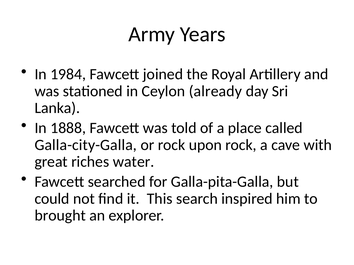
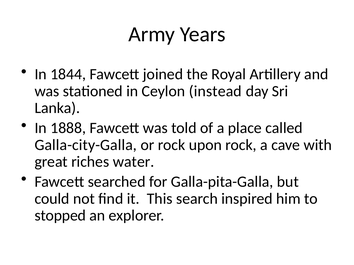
1984: 1984 -> 1844
already: already -> instead
brought: brought -> stopped
